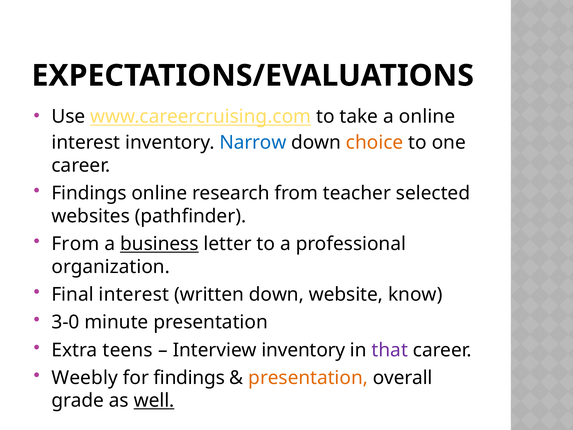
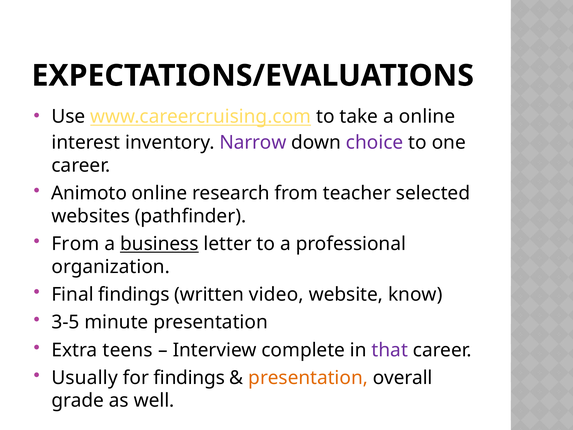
Narrow colour: blue -> purple
choice colour: orange -> purple
Findings at (89, 193): Findings -> Animoto
Final interest: interest -> findings
written down: down -> video
3-0: 3-0 -> 3-5
Interview inventory: inventory -> complete
Weebly: Weebly -> Usually
well underline: present -> none
